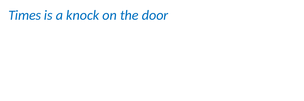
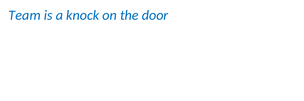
Times: Times -> Team
